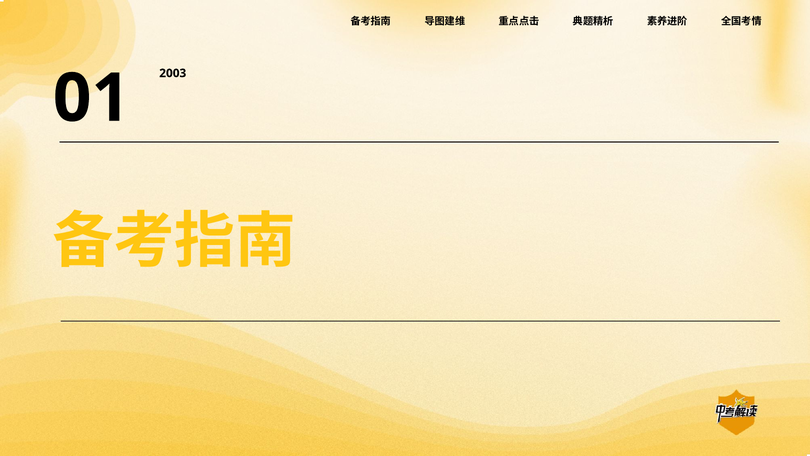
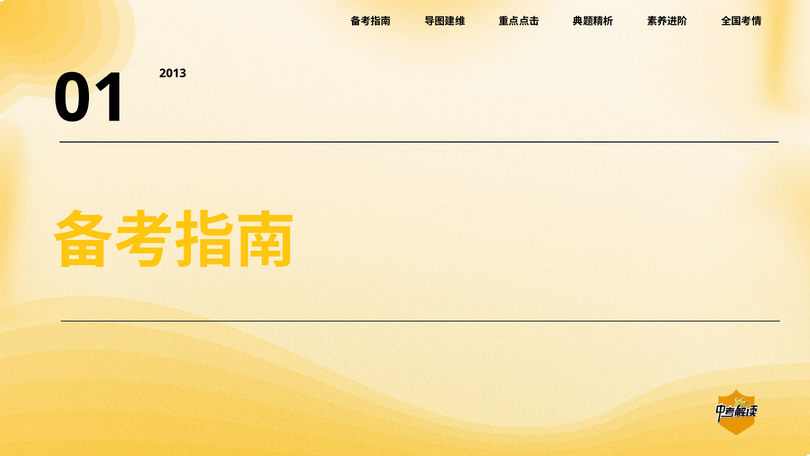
2003: 2003 -> 2013
